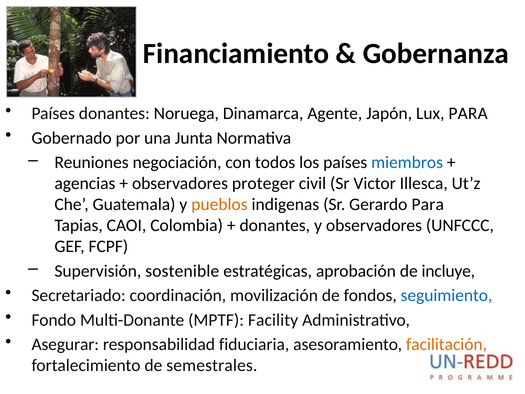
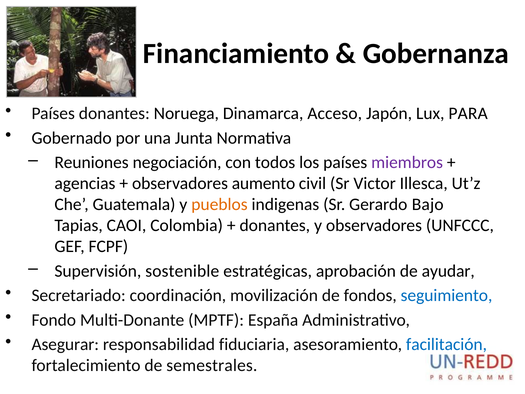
Agente: Agente -> Acceso
miembros colour: blue -> purple
proteger: proteger -> aumento
Gerardo Para: Para -> Bajo
incluye: incluye -> ayudar
Facility: Facility -> España
facilitación colour: orange -> blue
